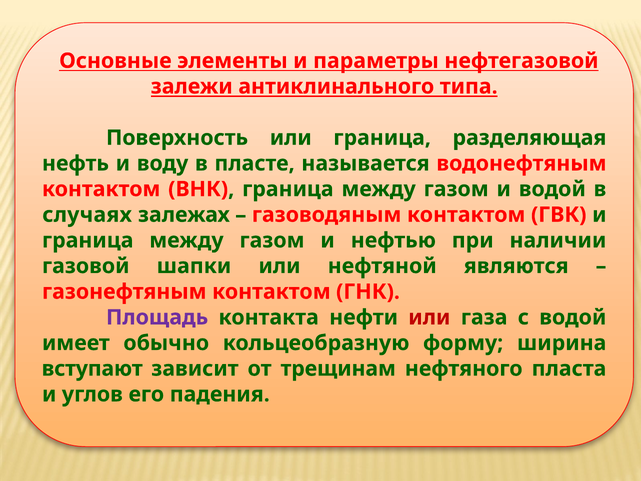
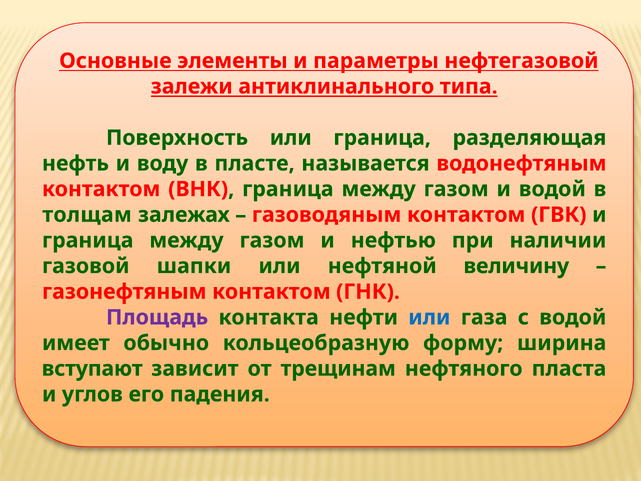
случаях: случаях -> толщам
являются: являются -> величину
или at (429, 317) colour: red -> blue
